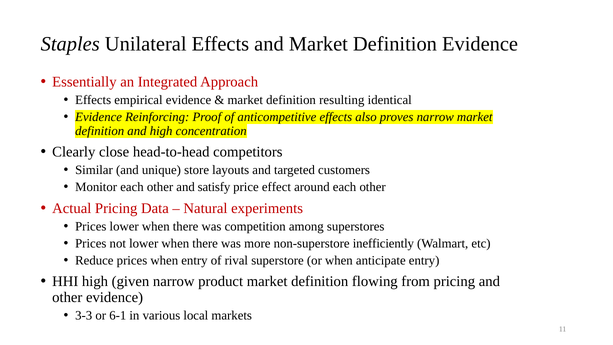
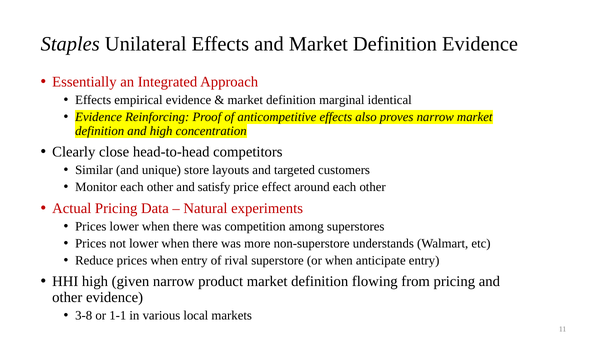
resulting: resulting -> marginal
inefficiently: inefficiently -> understands
3-3: 3-3 -> 3-8
6-1: 6-1 -> 1-1
